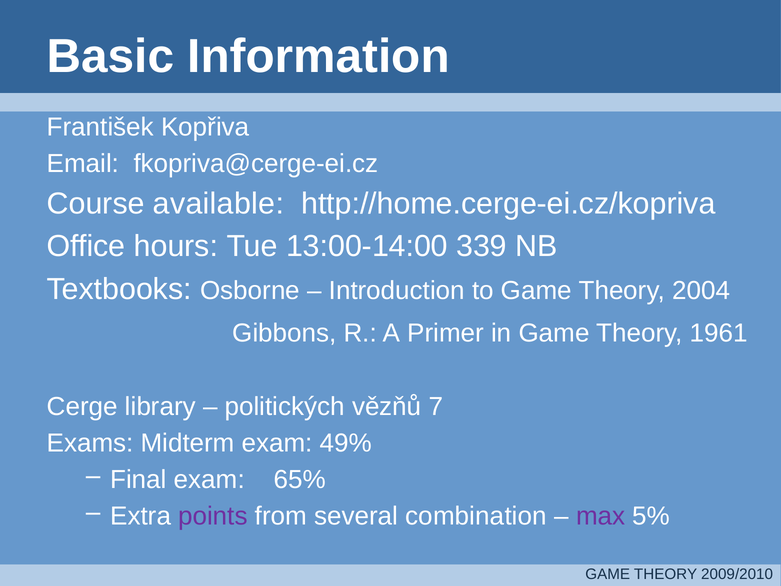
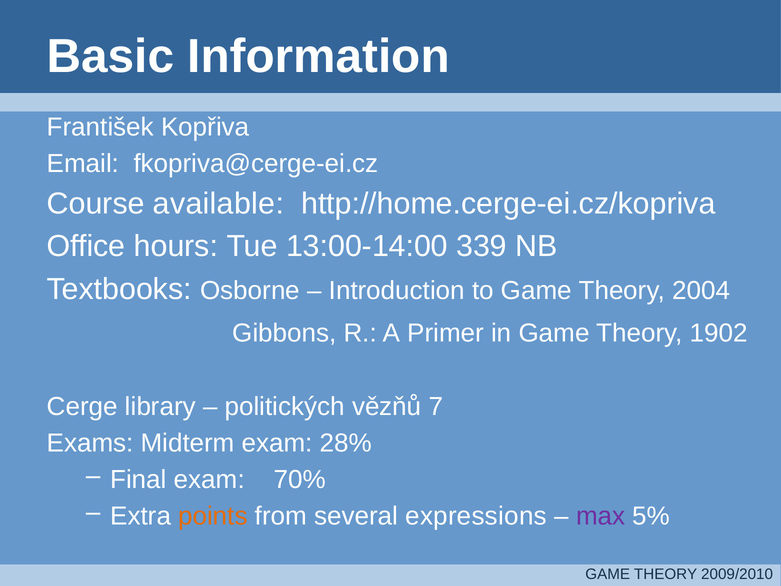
1961: 1961 -> 1902
49%: 49% -> 28%
65%: 65% -> 70%
points colour: purple -> orange
combination: combination -> expressions
